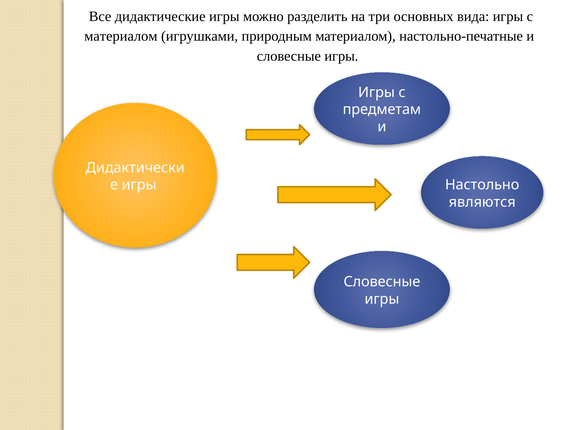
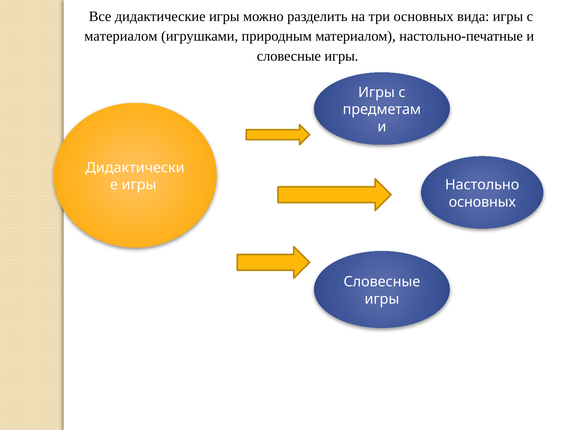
являются at (482, 202): являются -> основных
